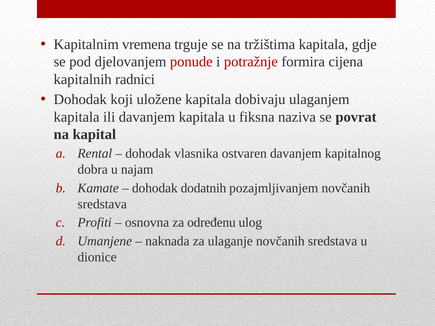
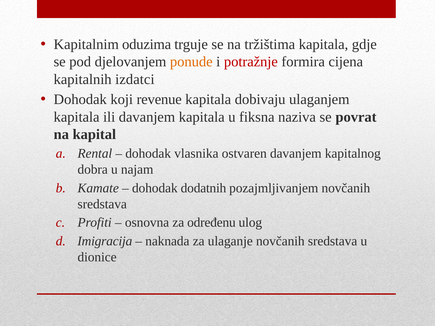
vremena: vremena -> oduzima
ponude colour: red -> orange
radnici: radnici -> izdatci
uložene: uložene -> revenue
Umanjene: Umanjene -> Imigracija
